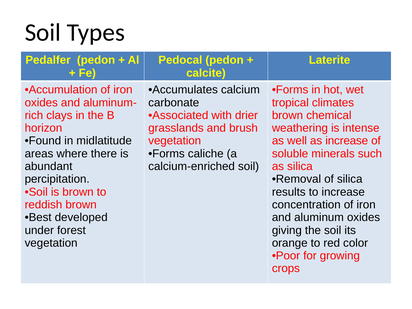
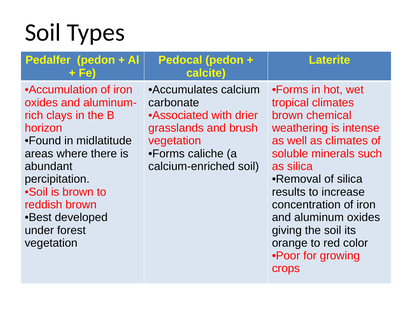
as increase: increase -> climates
